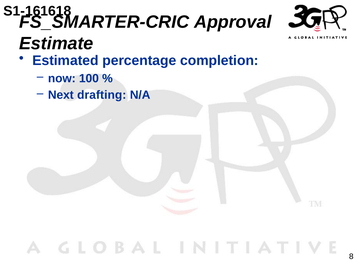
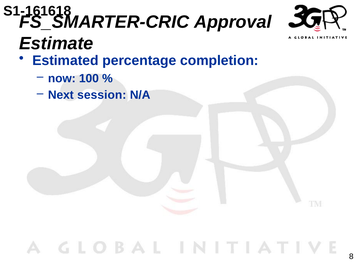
drafting: drafting -> session
